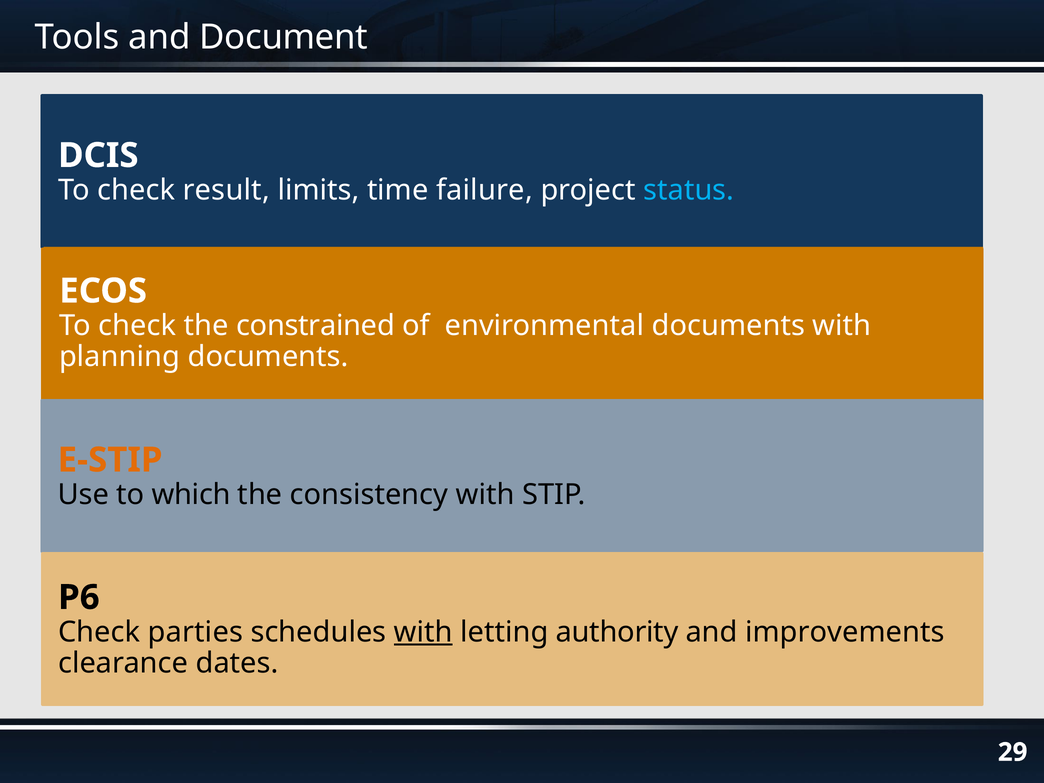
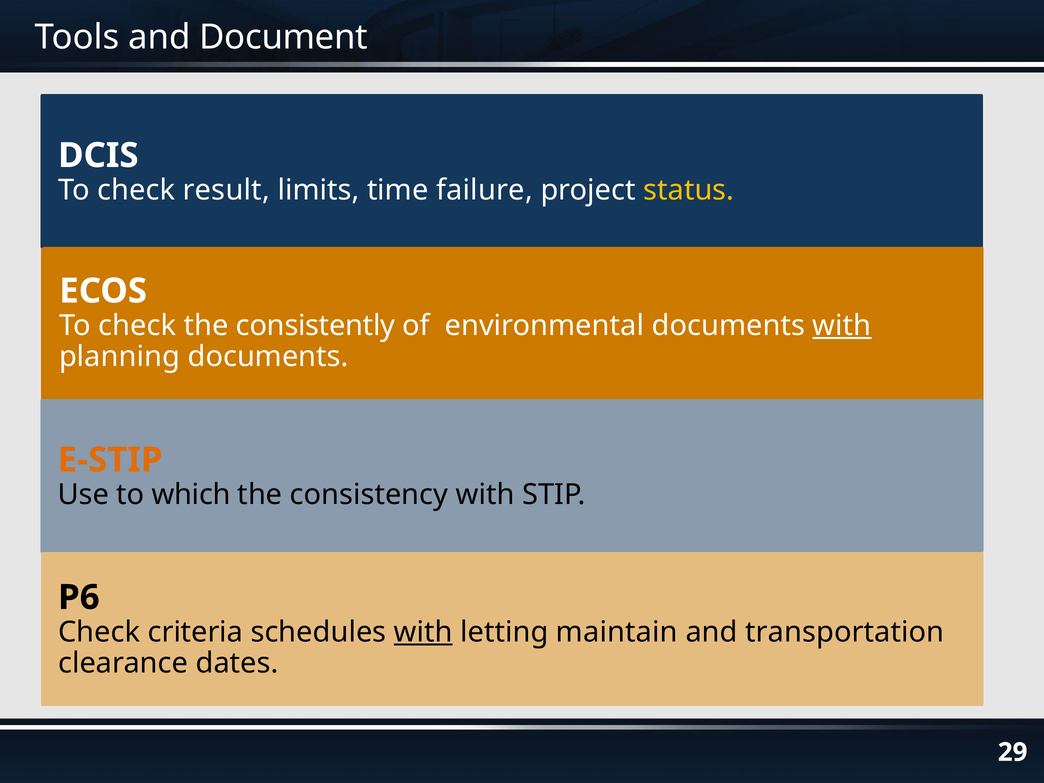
status colour: light blue -> yellow
constrained: constrained -> consistently
with at (842, 325) underline: none -> present
parties: parties -> criteria
authority: authority -> maintain
improvements: improvements -> transportation
